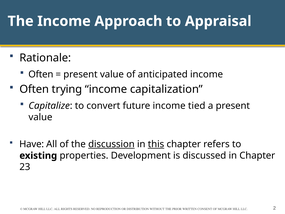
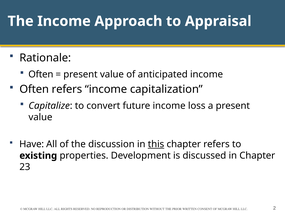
Often trying: trying -> refers
tied: tied -> loss
discussion underline: present -> none
